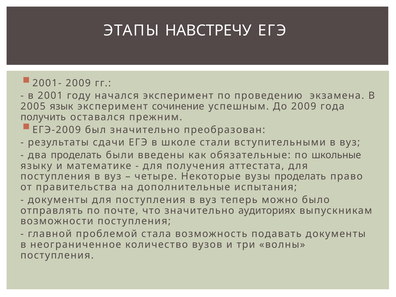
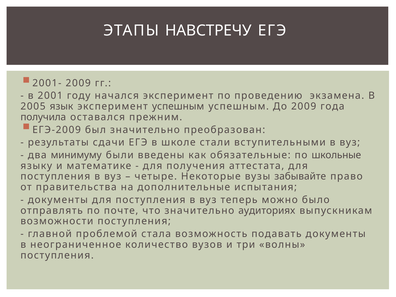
эксперимент сочинение: сочинение -> успешным
получить: получить -> получила
два проделать: проделать -> минимуму
вузы проделать: проделать -> забывайте
